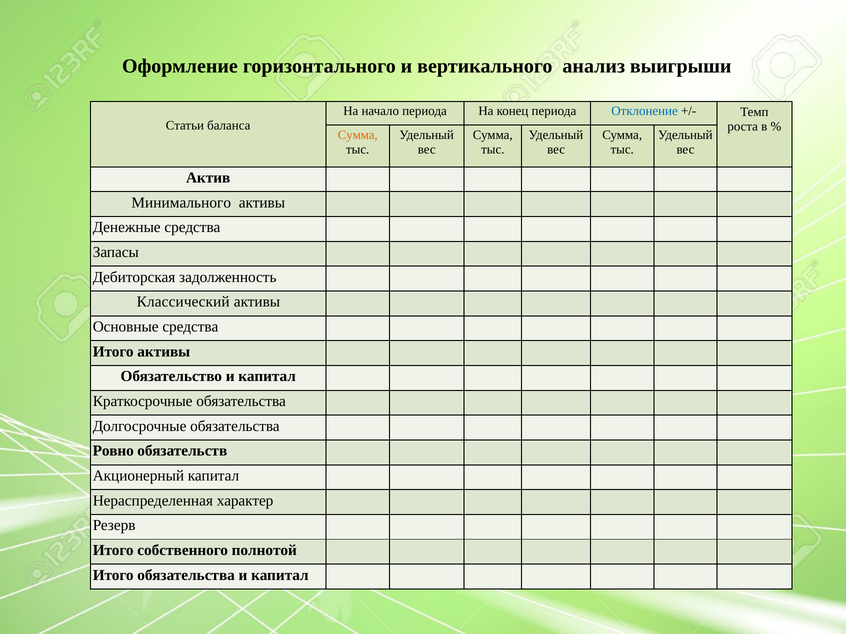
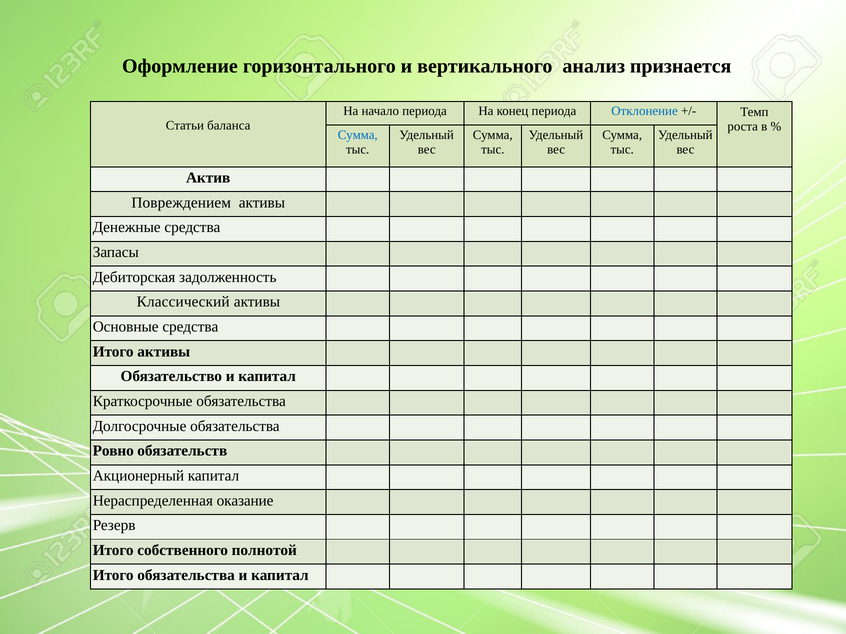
выигрыши: выигрыши -> признается
Сумма at (358, 135) colour: orange -> blue
Минимального: Минимального -> Повреждением
характер: характер -> оказание
